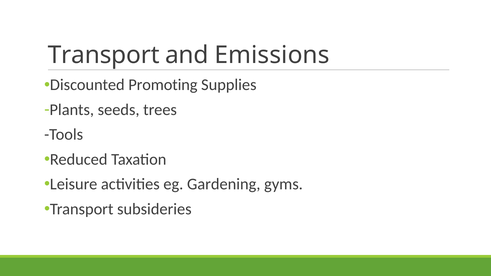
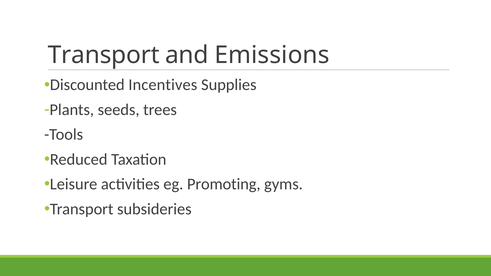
Promoting: Promoting -> Incentives
Gardening: Gardening -> Promoting
